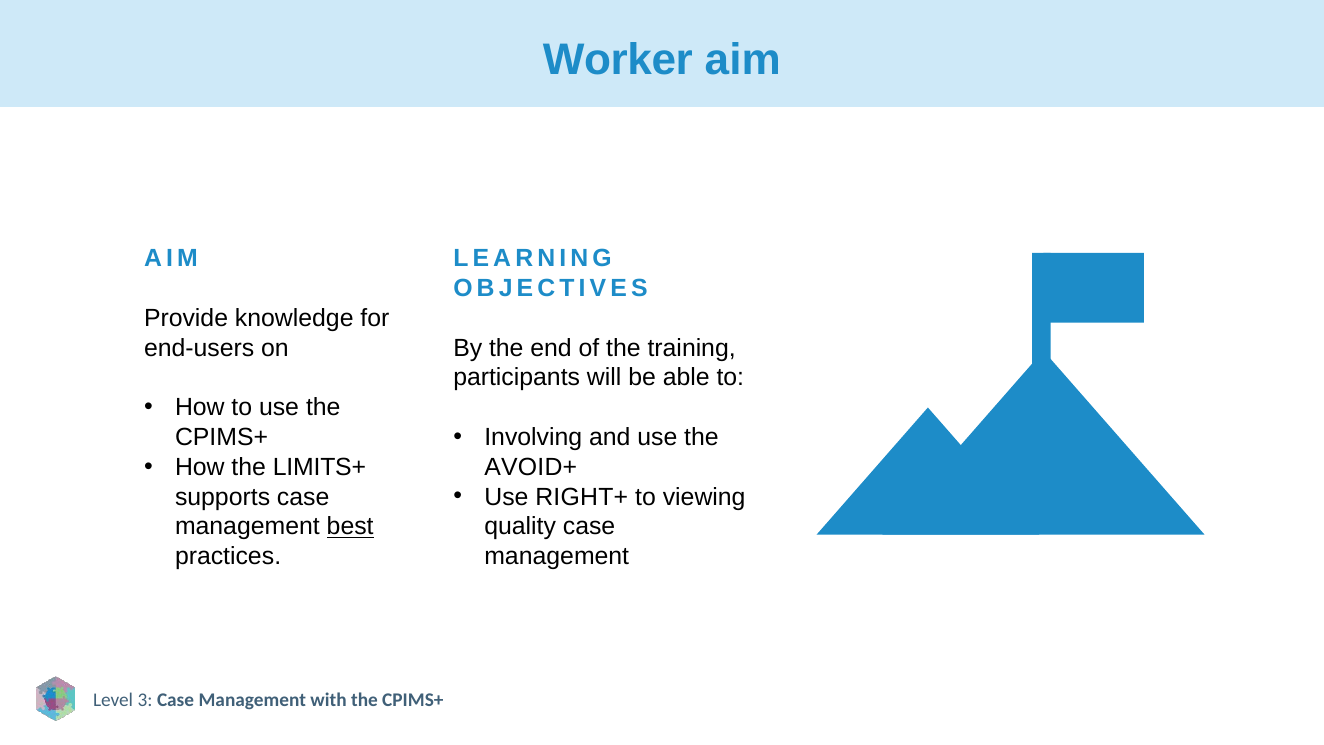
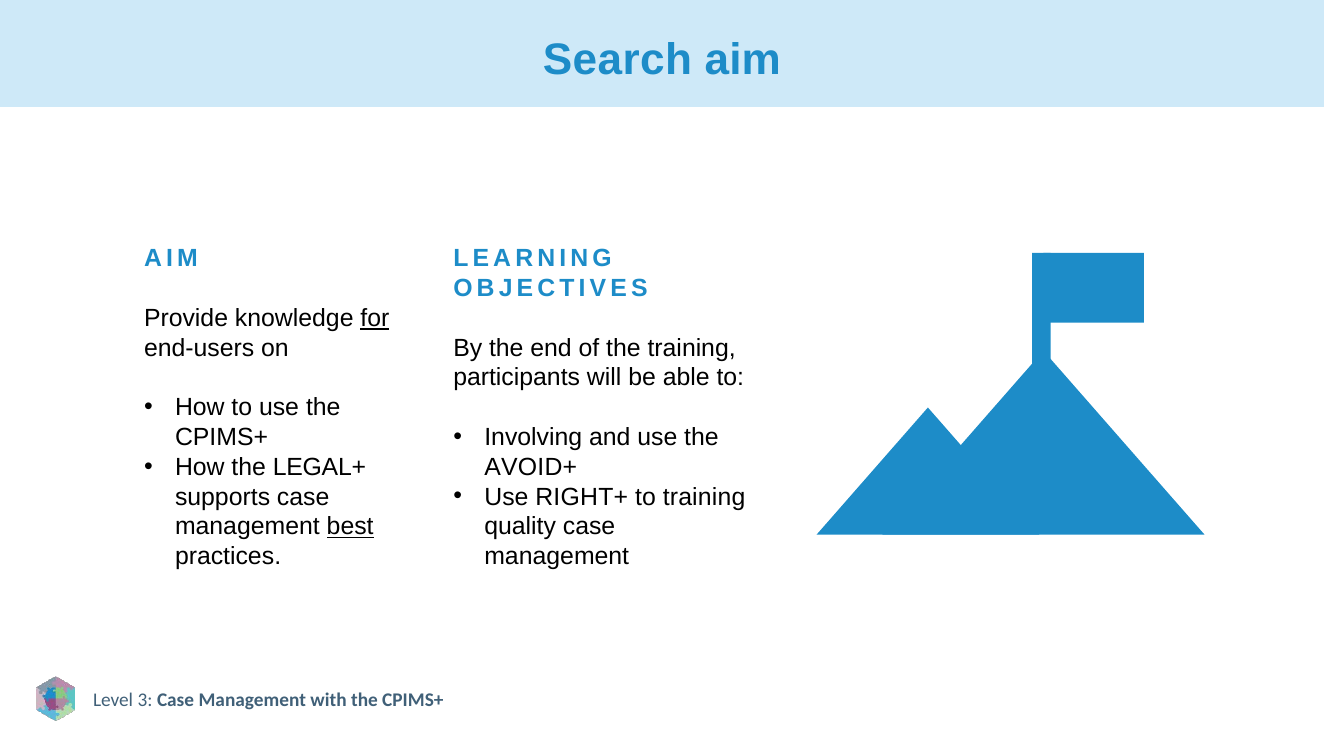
Worker: Worker -> Search
for underline: none -> present
LIMITS+: LIMITS+ -> LEGAL+
to viewing: viewing -> training
